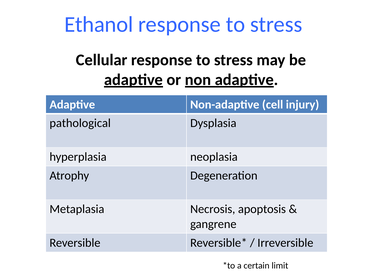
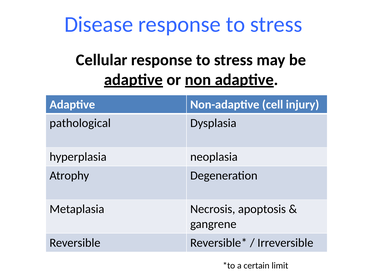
Ethanol: Ethanol -> Disease
